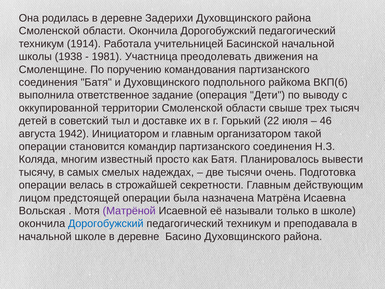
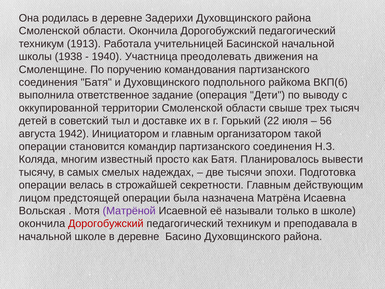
1914: 1914 -> 1913
1981: 1981 -> 1940
46: 46 -> 56
очень: очень -> эпохи
Дорогобужский at (106, 223) colour: blue -> red
